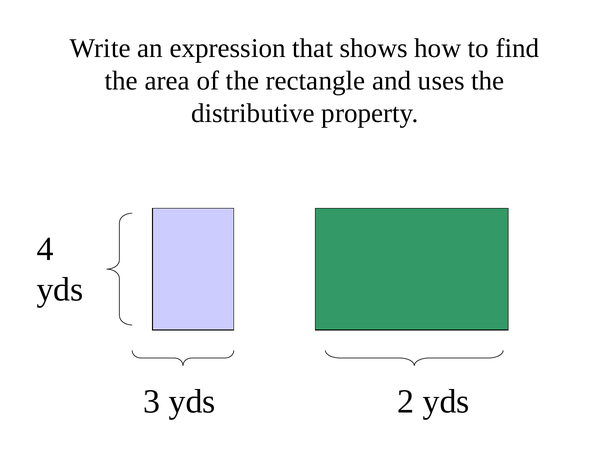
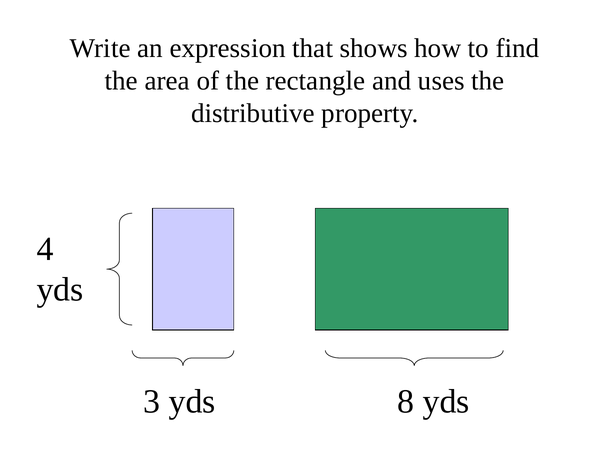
2: 2 -> 8
